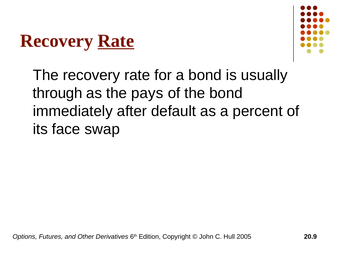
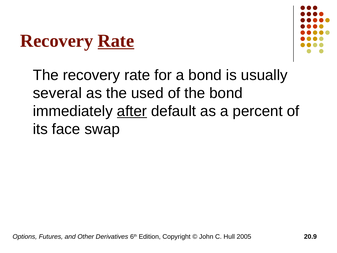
through: through -> several
pays: pays -> used
after underline: none -> present
